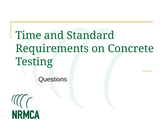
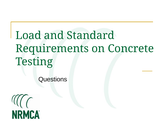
Time: Time -> Load
